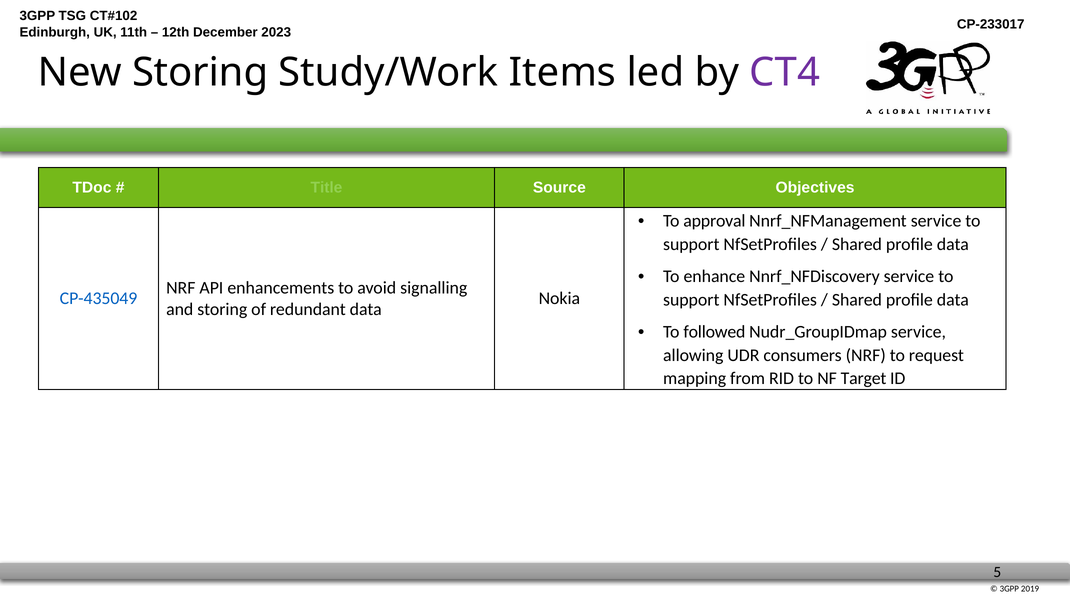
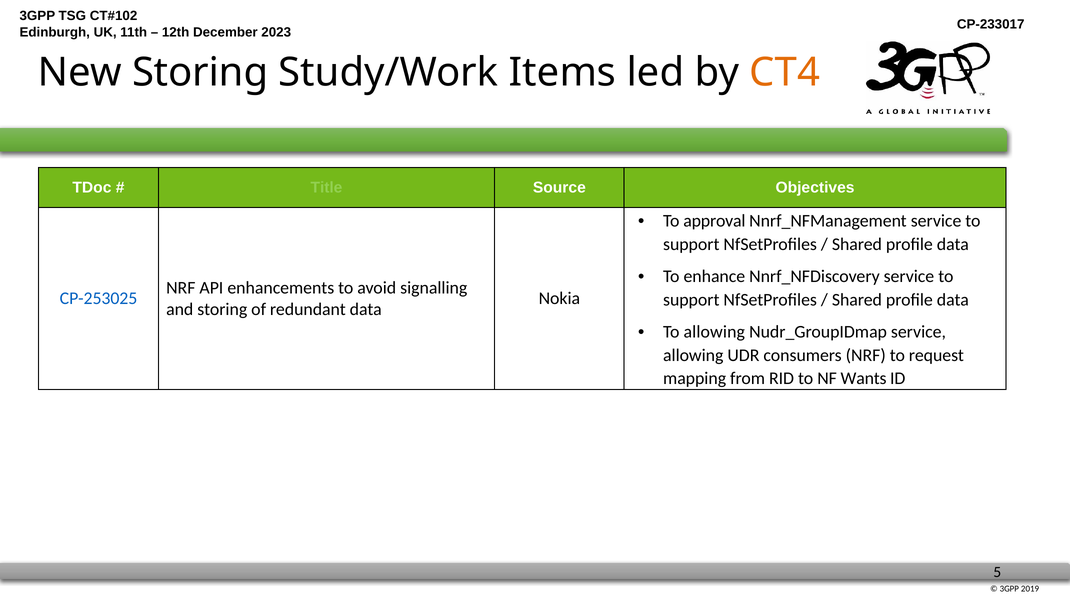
CT4 colour: purple -> orange
CP-435049: CP-435049 -> CP-253025
To followed: followed -> allowing
Target: Target -> Wants
